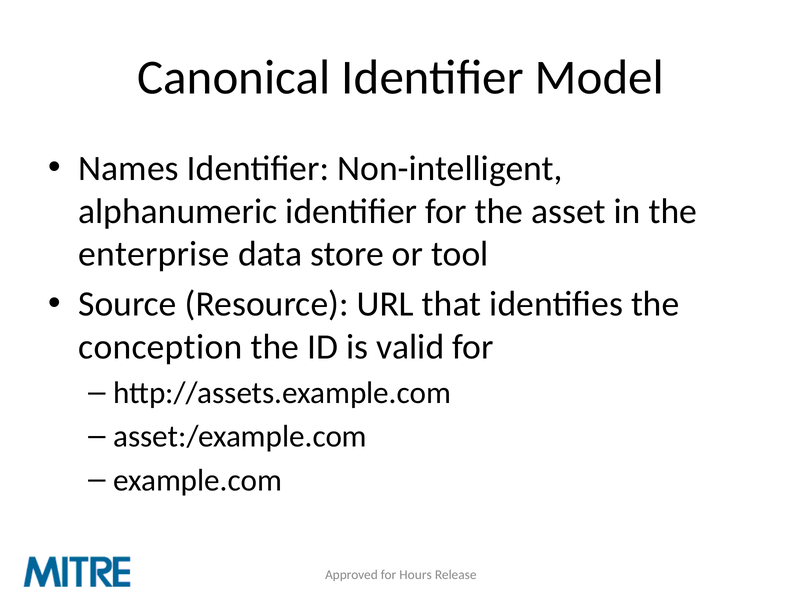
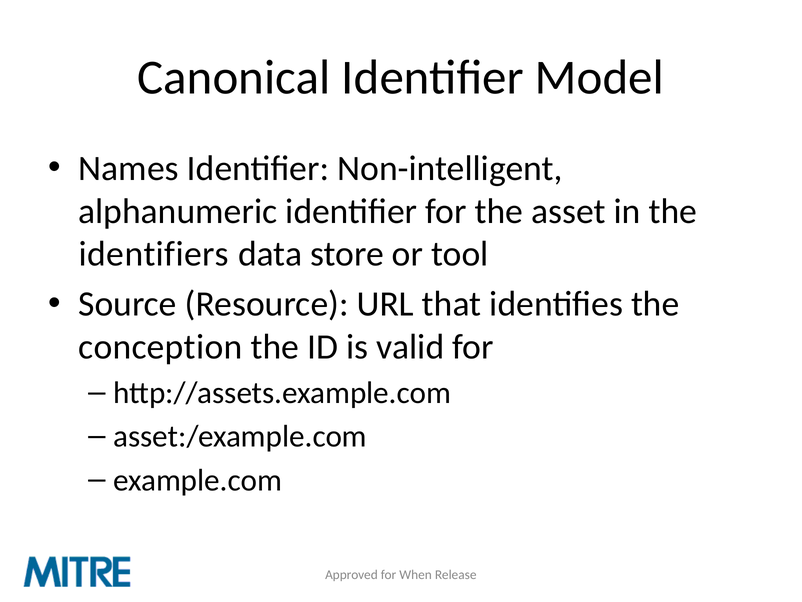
enterprise: enterprise -> identifiers
Hours: Hours -> When
